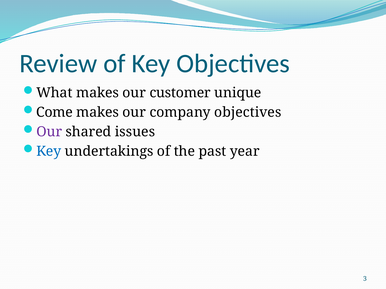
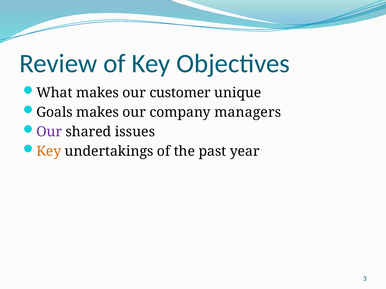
Come: Come -> Goals
company objectives: objectives -> managers
Key at (49, 151) colour: blue -> orange
